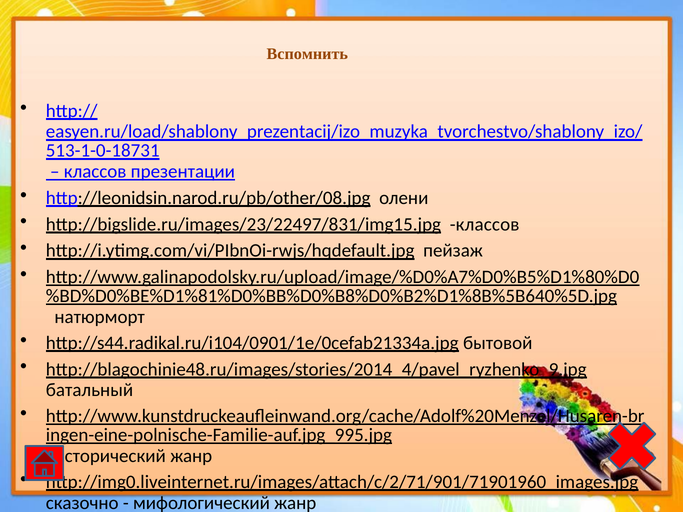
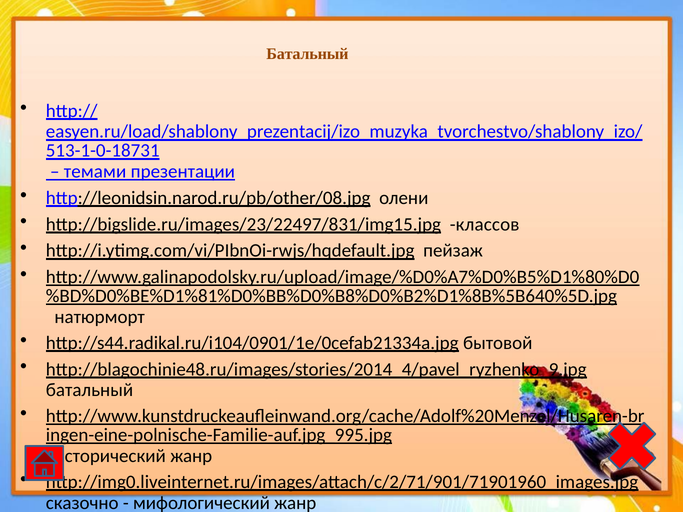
Вспомнить at (307, 54): Вспомнить -> Батальный
классов at (95, 172): классов -> темами
